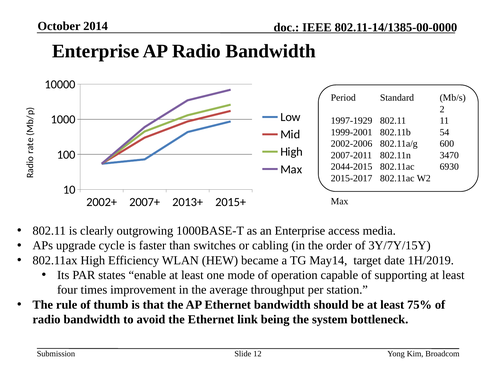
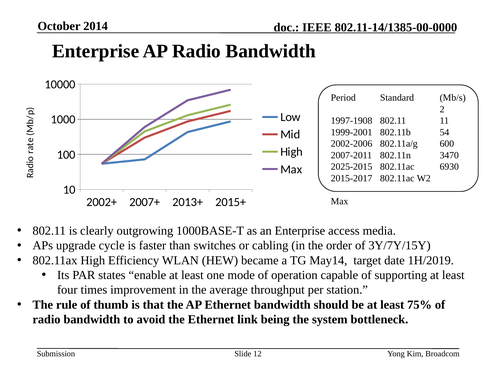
1997-1929: 1997-1929 -> 1997-1908
2044-2015: 2044-2015 -> 2025-2015
